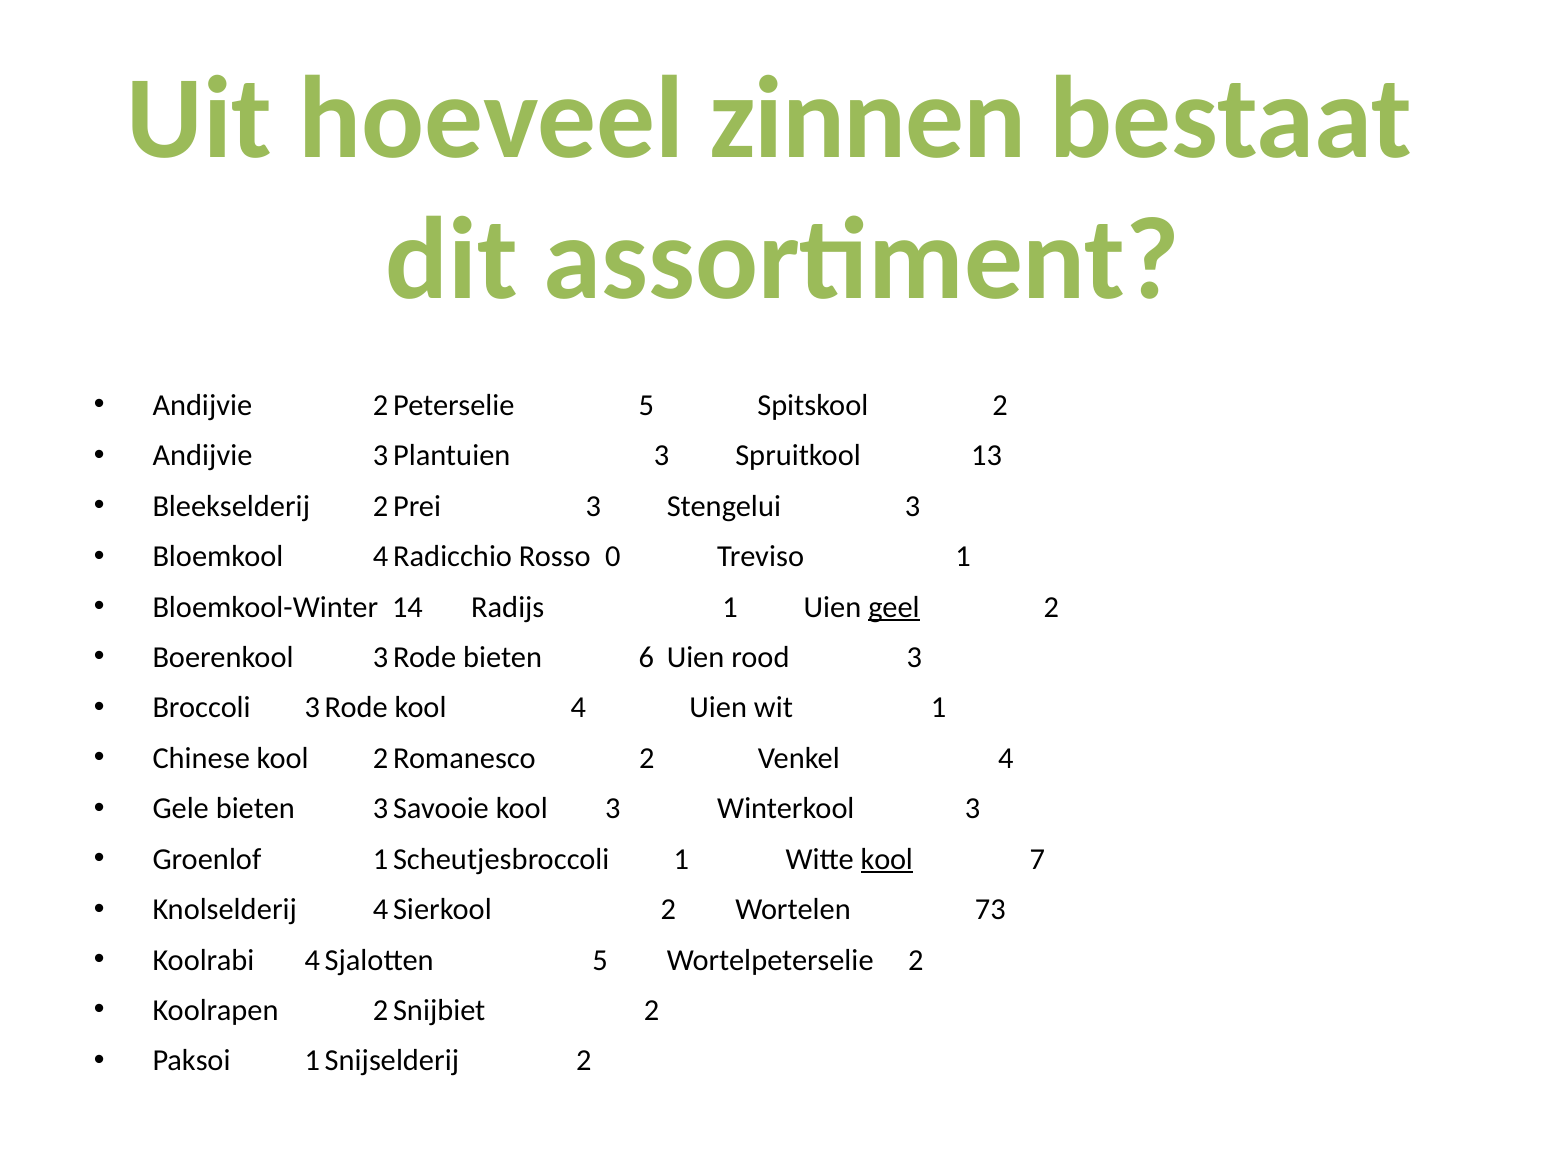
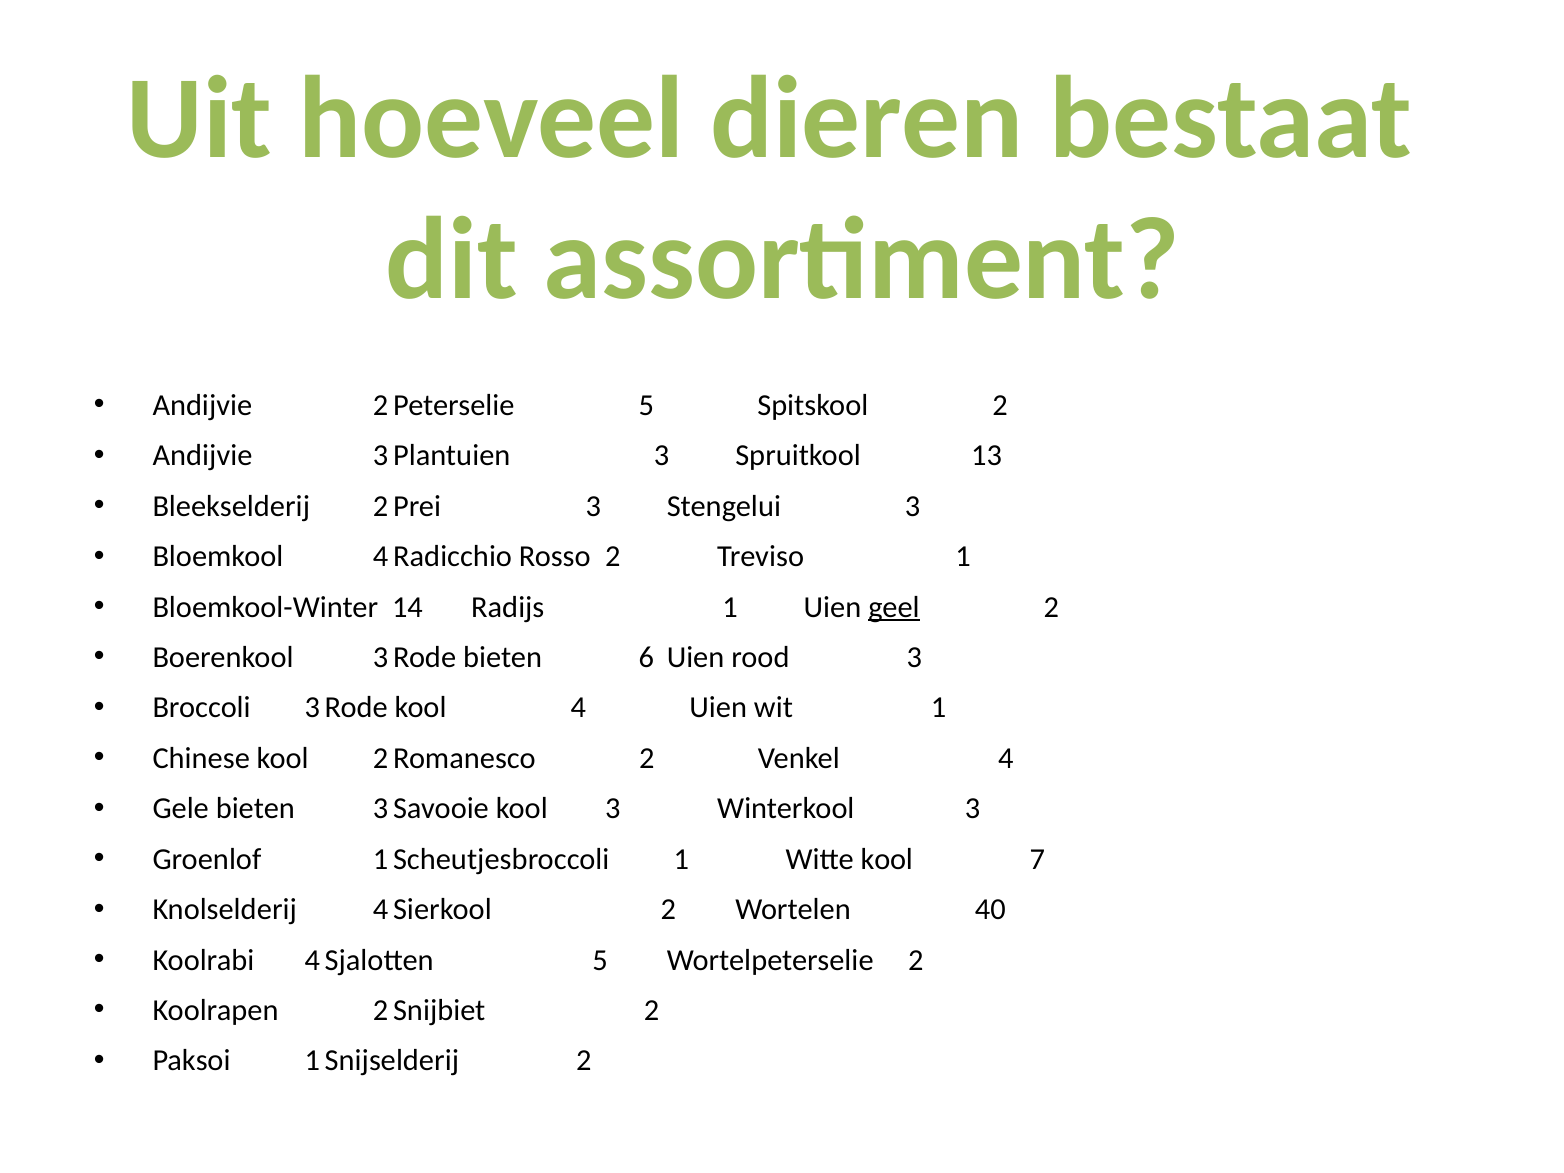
zinnen: zinnen -> dieren
Rosso 0: 0 -> 2
kool at (887, 859) underline: present -> none
73: 73 -> 40
